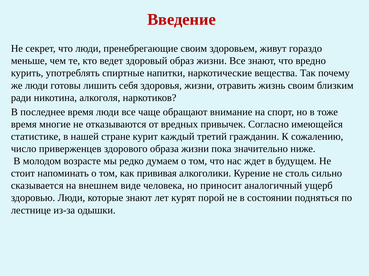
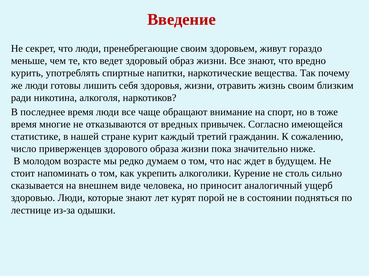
прививая: прививая -> укрепить
